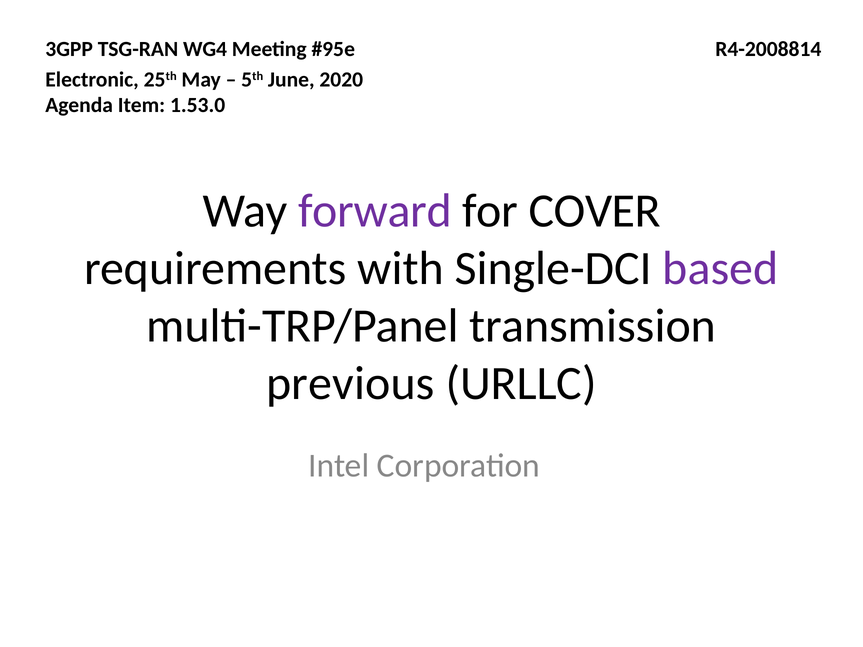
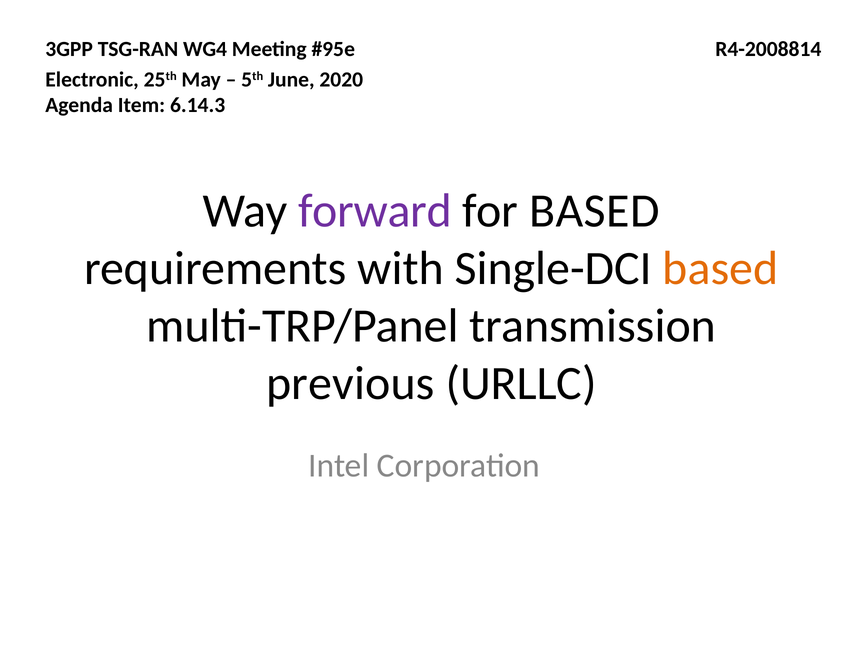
1.53.0: 1.53.0 -> 6.14.3
for COVER: COVER -> BASED
based at (720, 268) colour: purple -> orange
